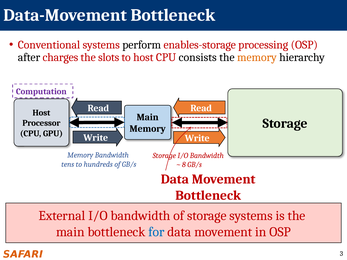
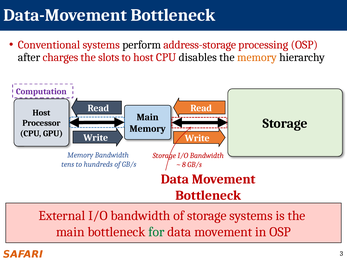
enables-storage: enables-storage -> address-storage
consists: consists -> disables
for colour: blue -> green
